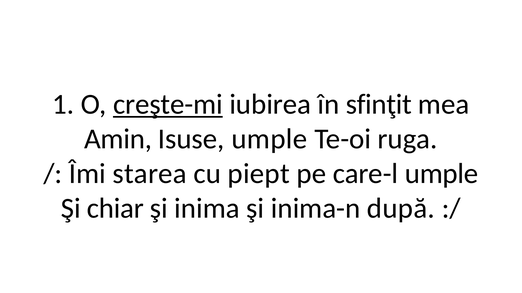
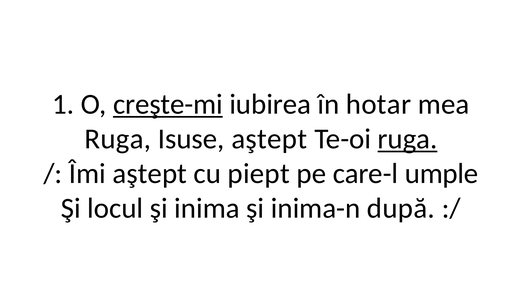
sfinţit: sfinţit -> hotar
Amin at (118, 139): Amin -> Ruga
Isuse umple: umple -> aştept
ruga at (407, 139) underline: none -> present
Îmi starea: starea -> aştept
chiar: chiar -> locul
